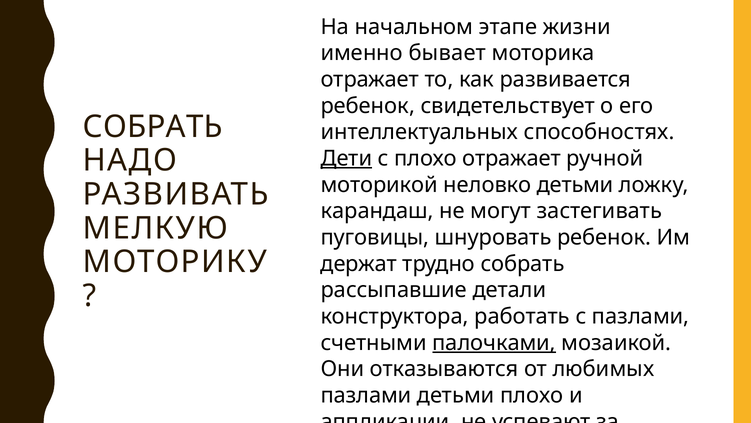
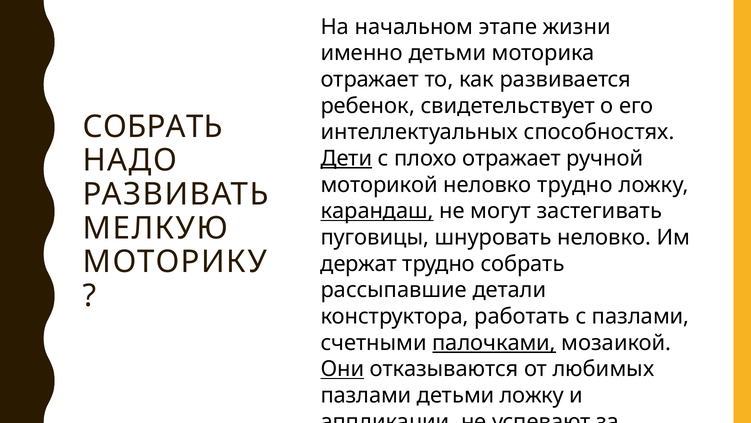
именно бывает: бывает -> детьми
неловко детьми: детьми -> трудно
карандаш underline: none -> present
шнуровать ребенок: ребенок -> неловко
Они underline: none -> present
детьми плохо: плохо -> ложку
